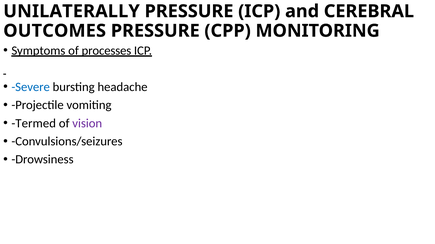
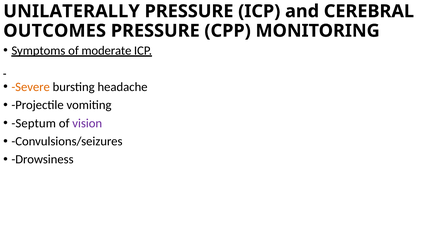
processes: processes -> moderate
Severe colour: blue -> orange
Termed: Termed -> Septum
